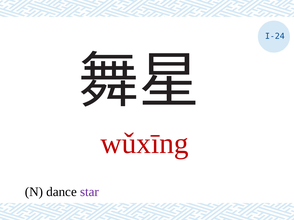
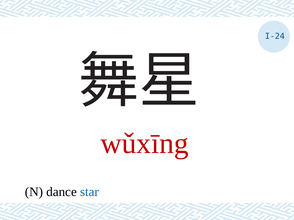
star colour: purple -> blue
